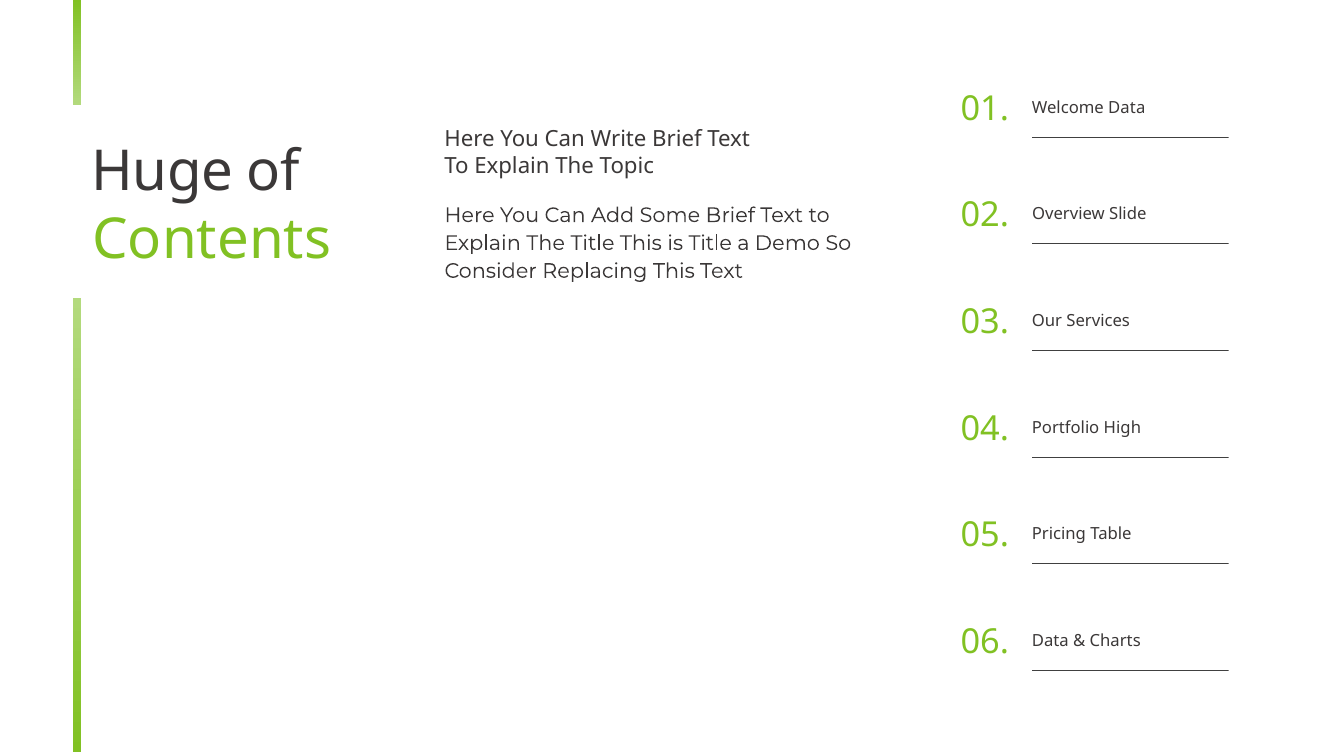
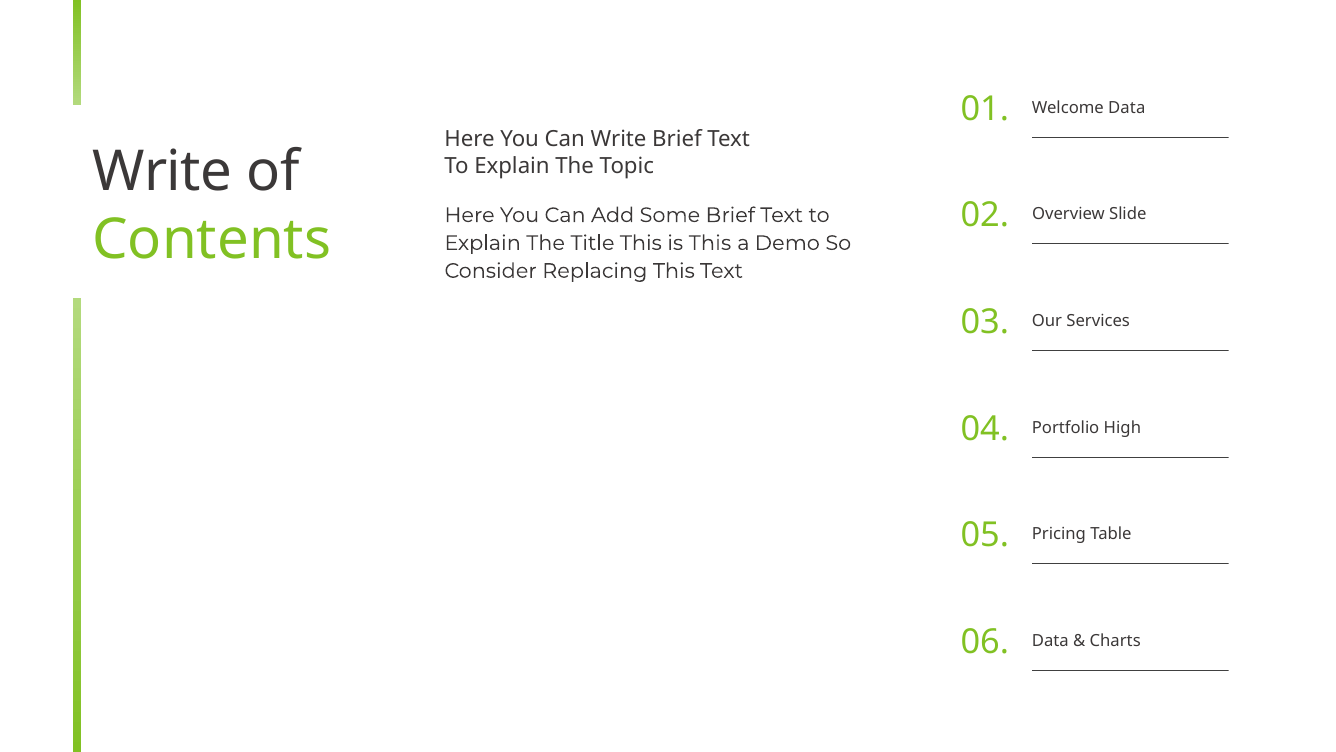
Huge at (162, 172): Huge -> Write
is Title: Title -> This
